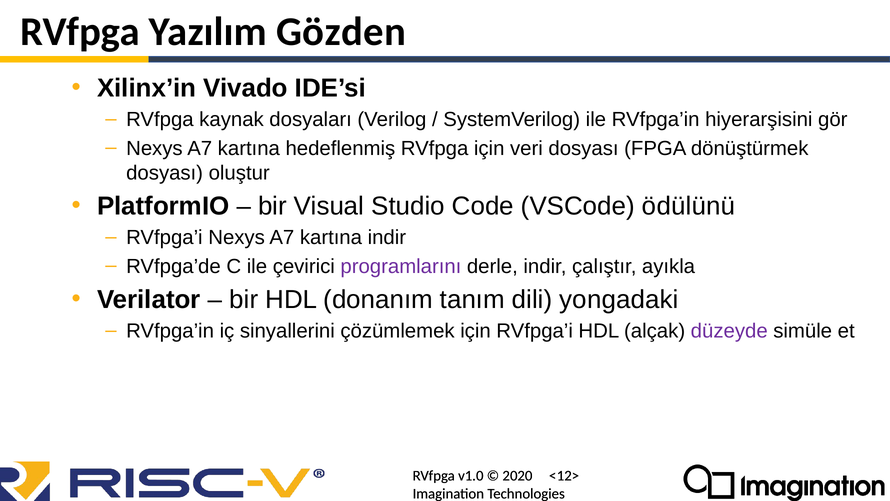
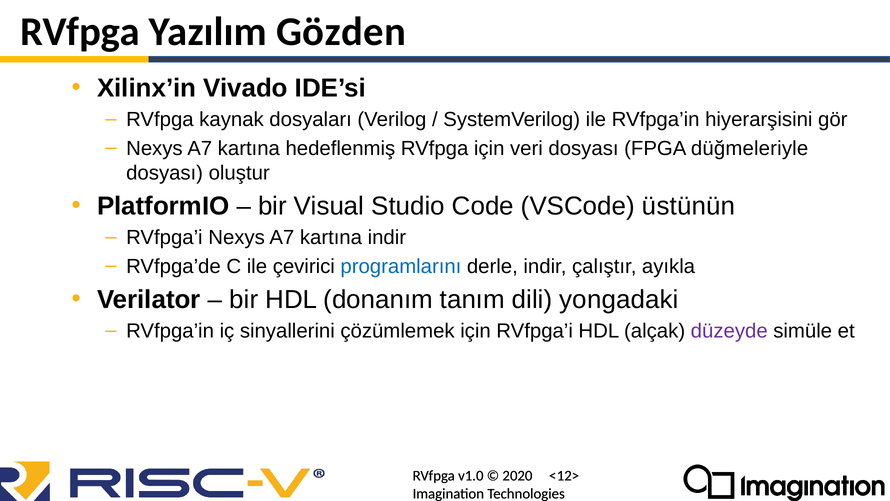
dönüştürmek: dönüştürmek -> düğmeleriyle
ödülünü: ödülünü -> üstünün
programlarını colour: purple -> blue
